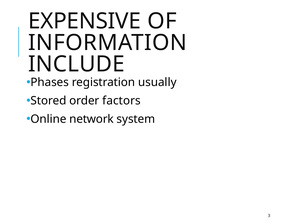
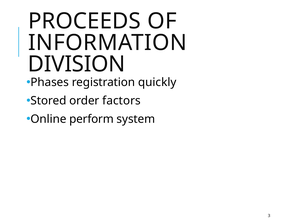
EXPENSIVE: EXPENSIVE -> PROCEEDS
INCLUDE: INCLUDE -> DIVISION
usually: usually -> quickly
network: network -> perform
